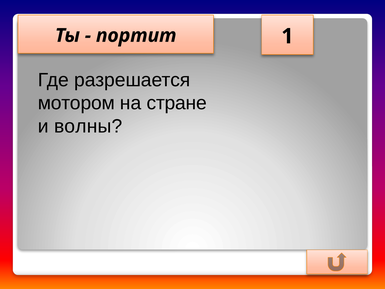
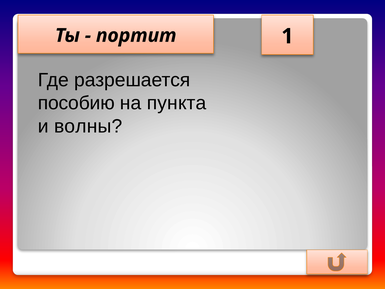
мотором: мотором -> пособию
стране: стране -> пункта
